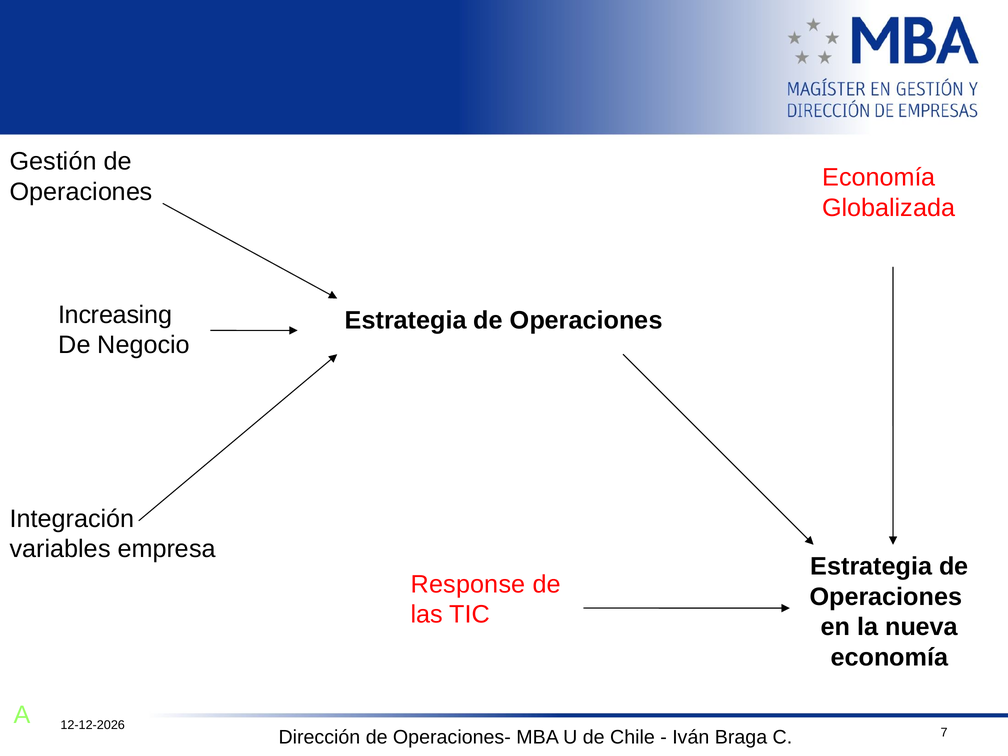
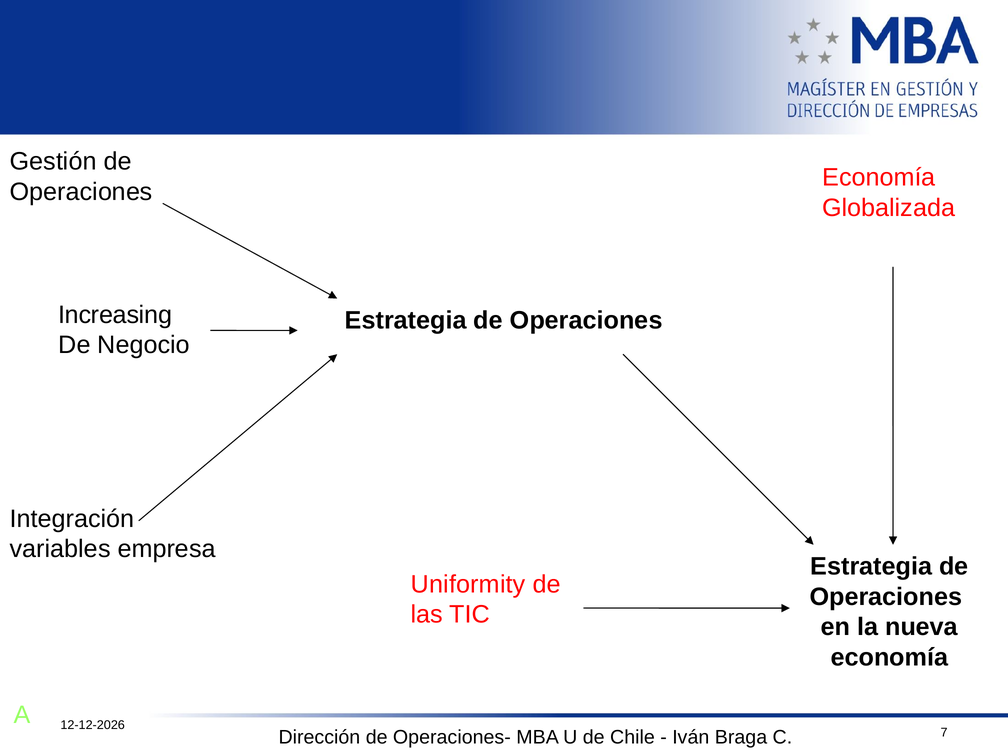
Response: Response -> Uniformity
